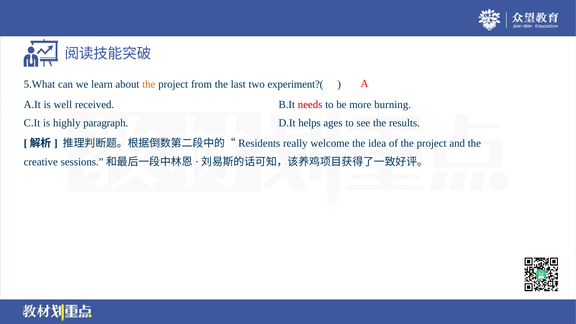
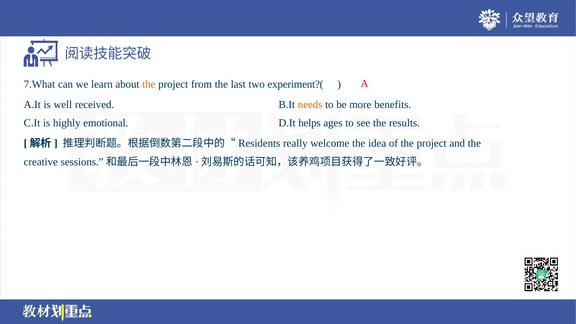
5.What: 5.What -> 7.What
needs colour: red -> orange
burning: burning -> benefits
paragraph: paragraph -> emotional
